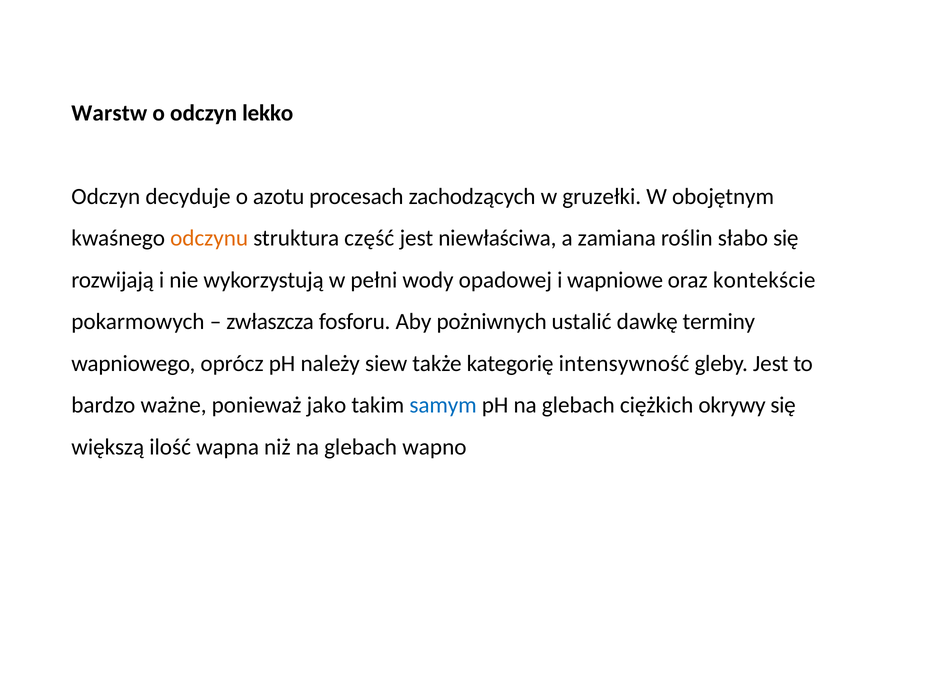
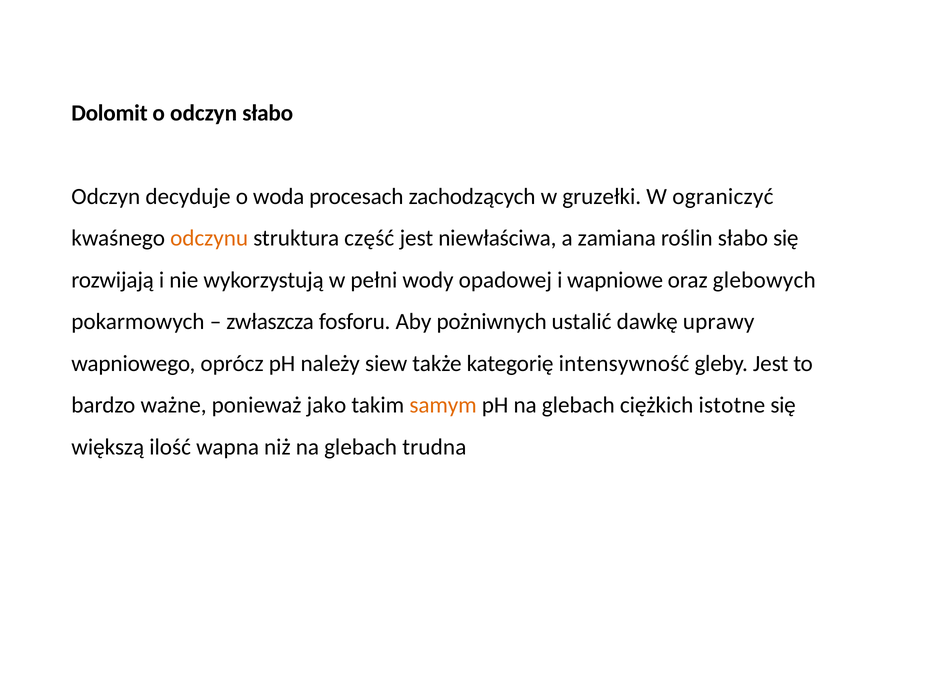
Warstw: Warstw -> Dolomit
odczyn lekko: lekko -> słabo
azotu: azotu -> woda
obojętnym: obojętnym -> ograniczyć
kontekście: kontekście -> glebowych
terminy: terminy -> uprawy
samym colour: blue -> orange
okrywy: okrywy -> istotne
wapno: wapno -> trudna
